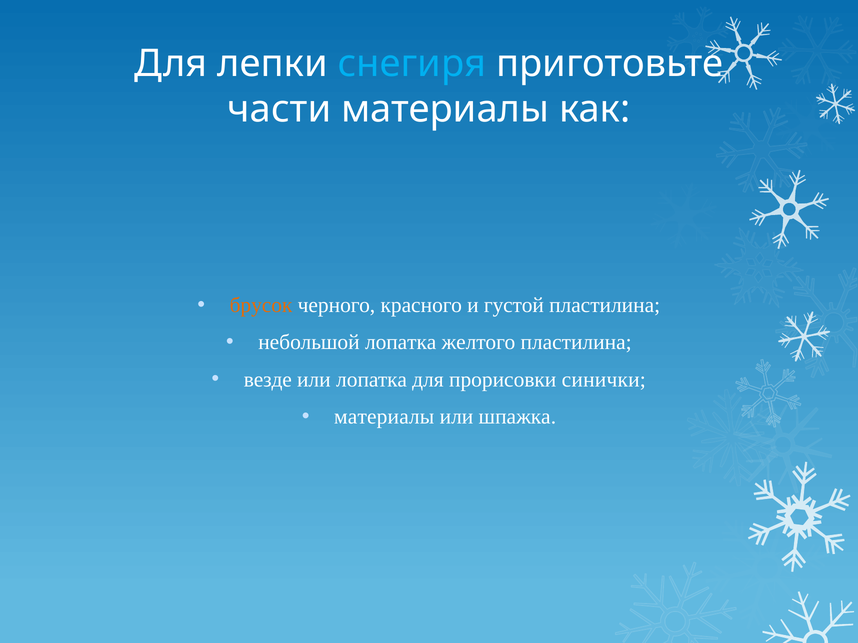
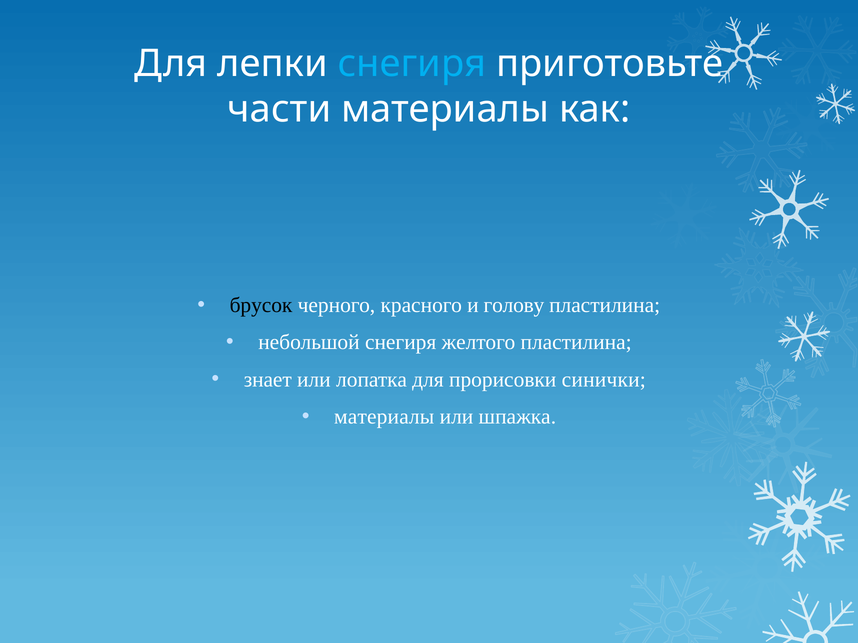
брусок colour: orange -> black
густой: густой -> голову
небольшой лопатка: лопатка -> снегиря
везде: везде -> знает
